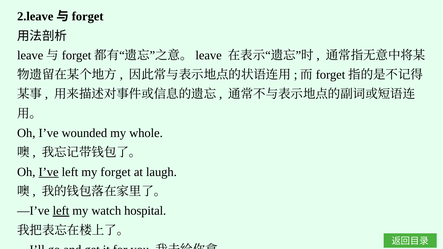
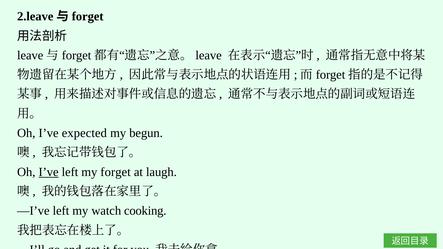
wounded: wounded -> expected
whole: whole -> begun
left at (61, 211) underline: present -> none
hospital: hospital -> cooking
